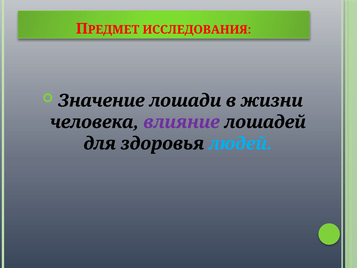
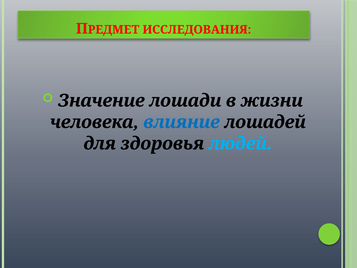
влияние colour: purple -> blue
